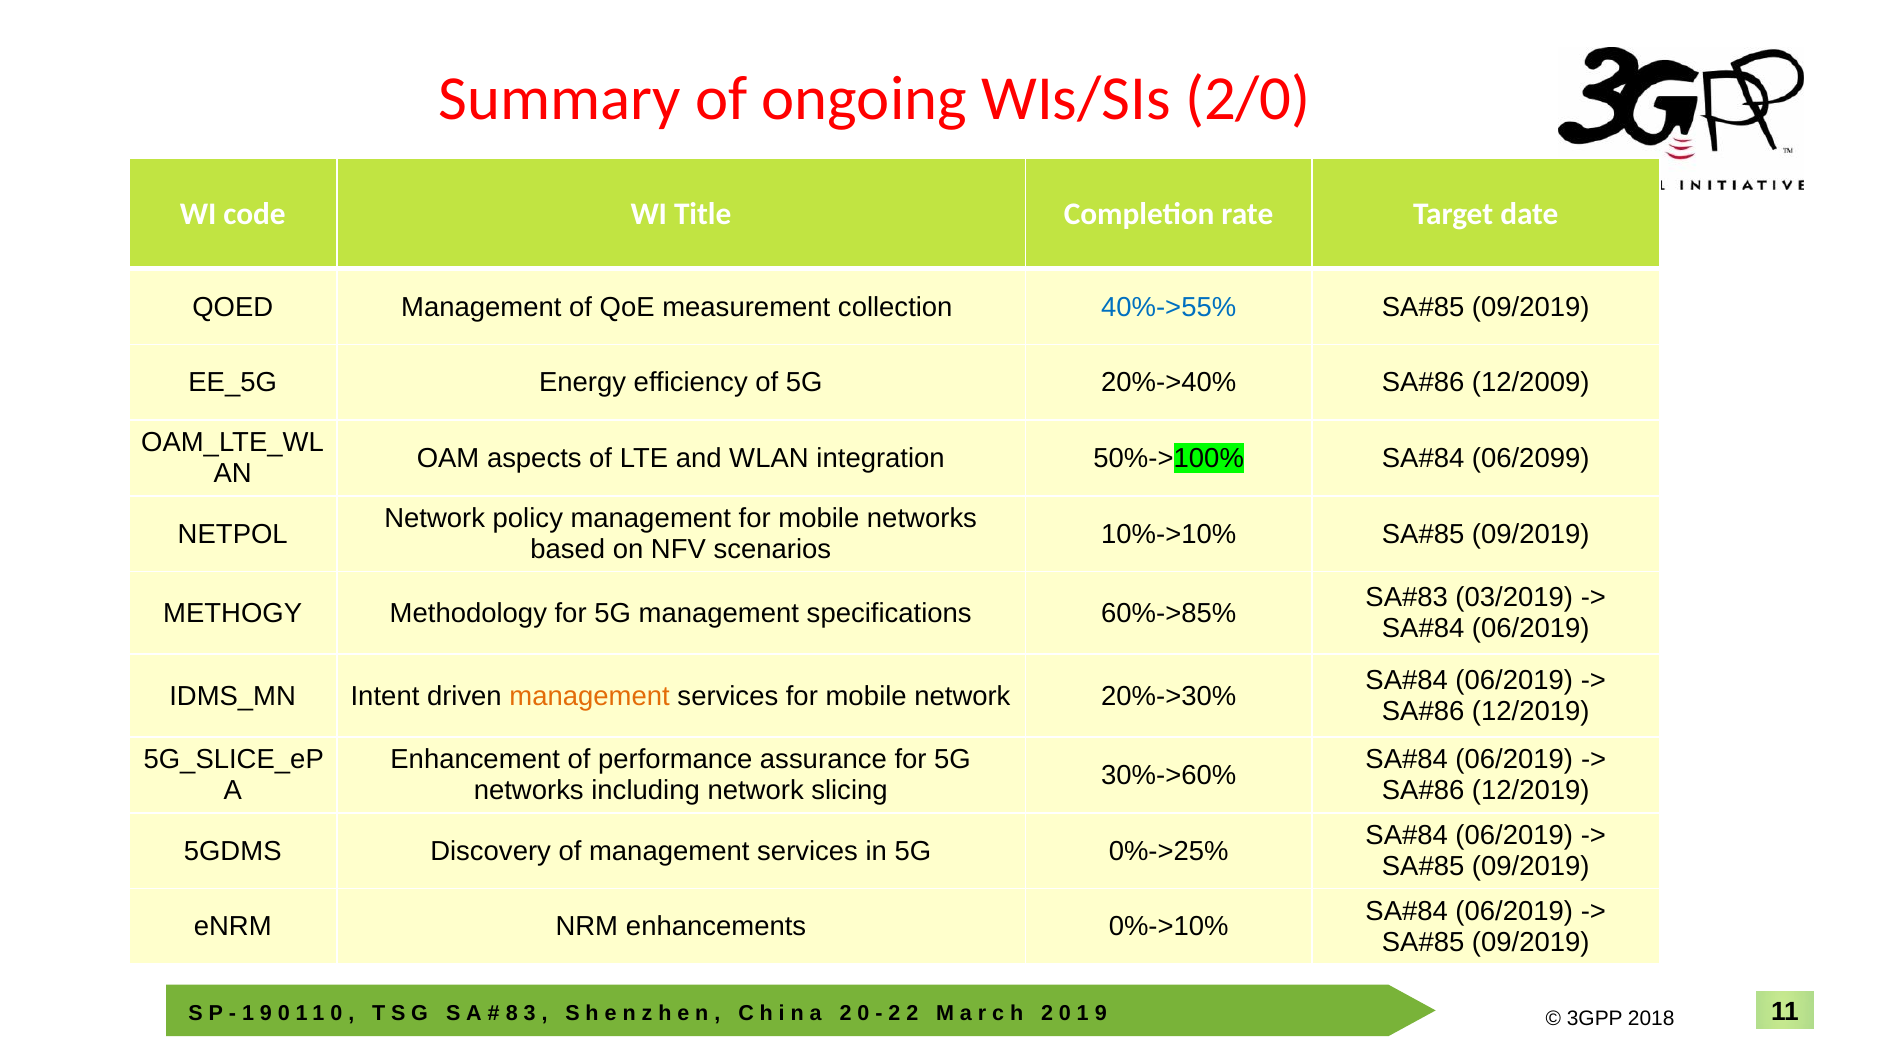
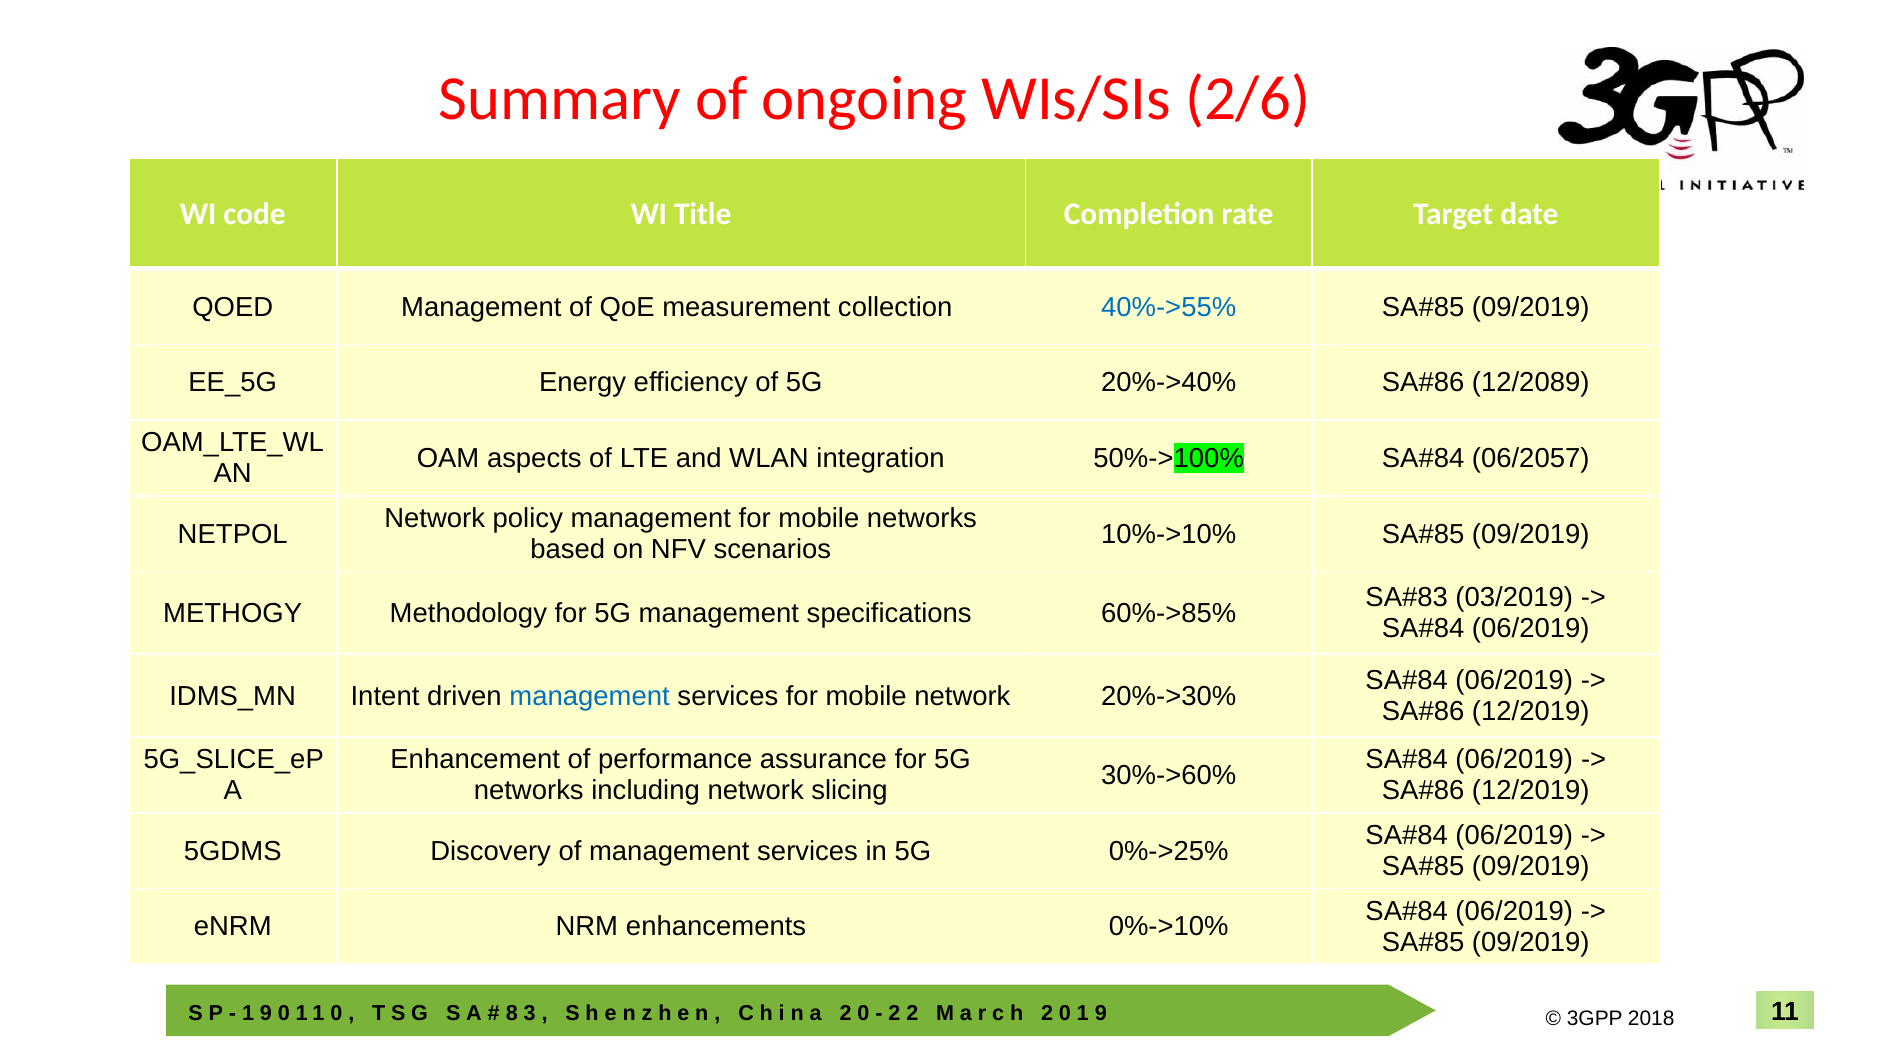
2/0: 2/0 -> 2/6
12/2009: 12/2009 -> 12/2089
06/2099: 06/2099 -> 06/2057
management at (590, 696) colour: orange -> blue
